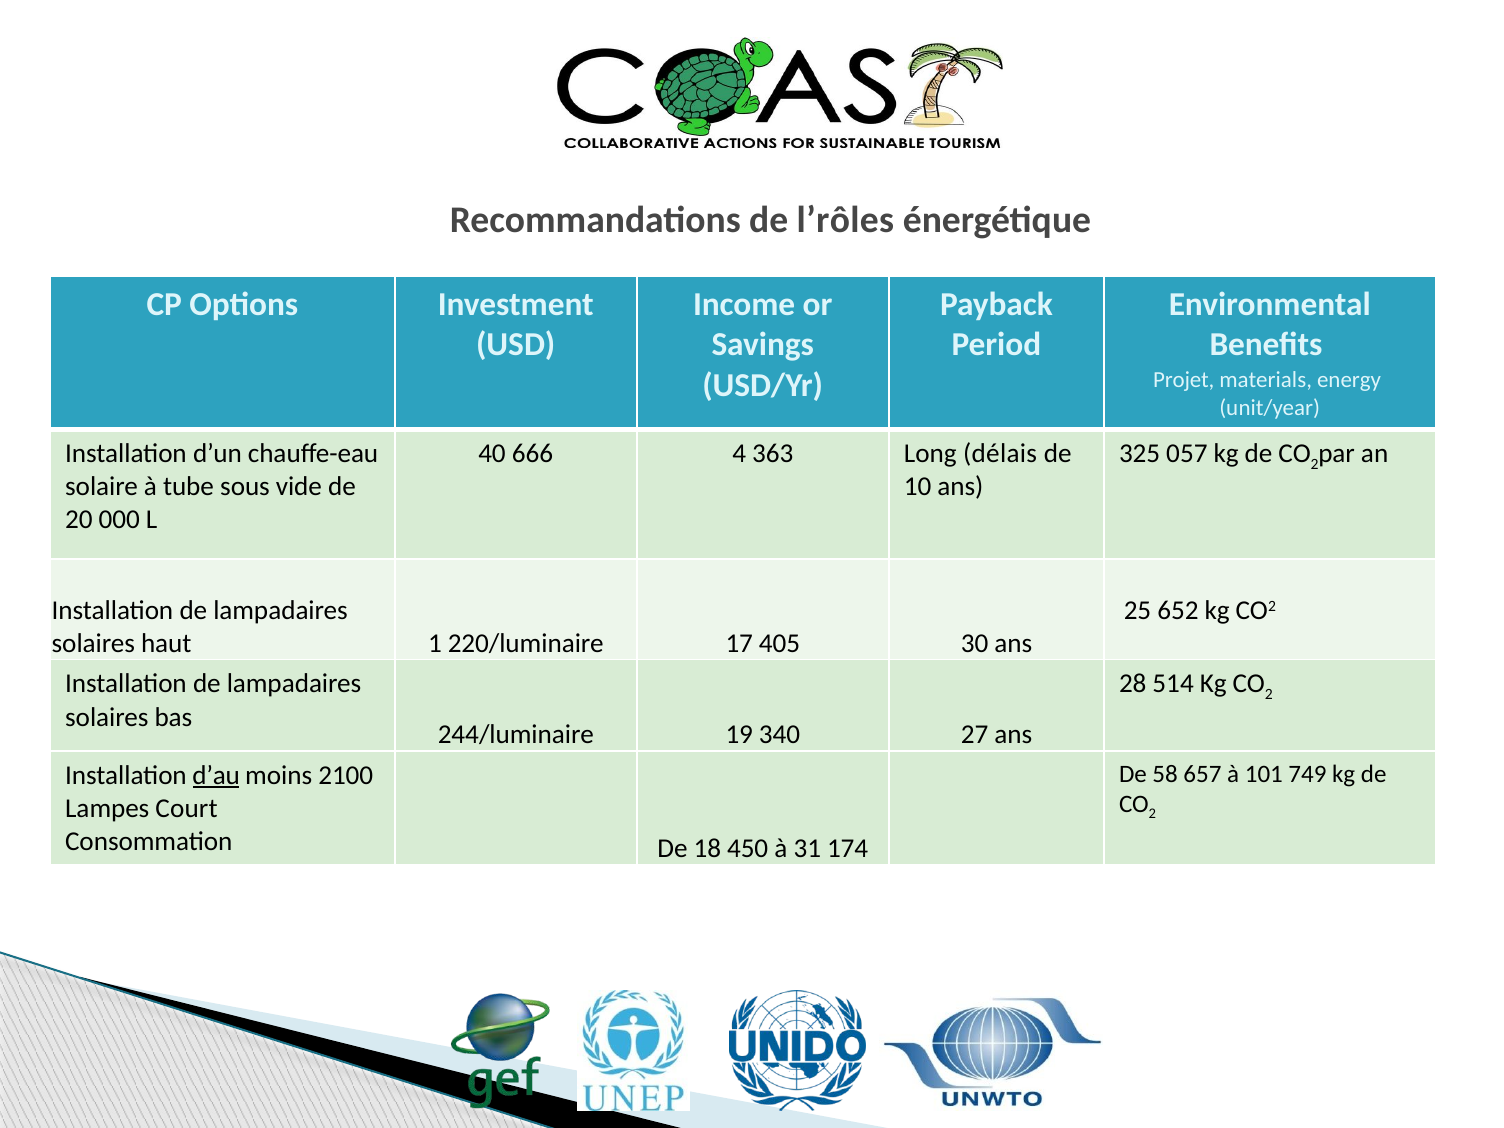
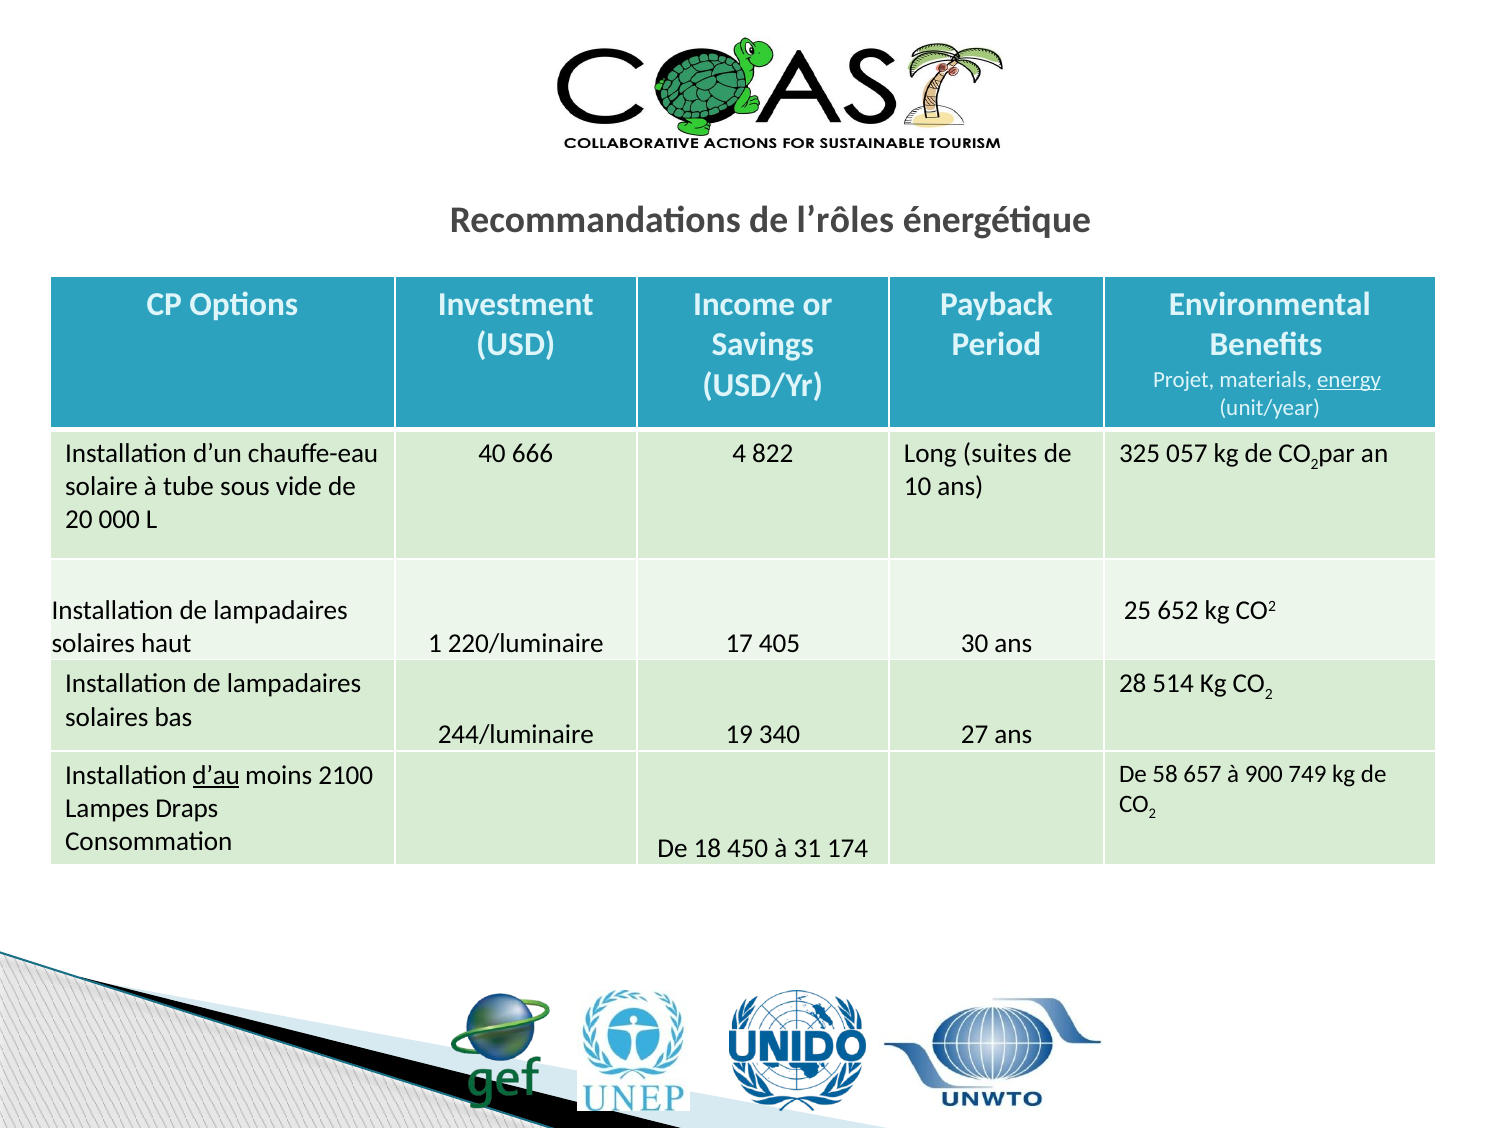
energy underline: none -> present
363: 363 -> 822
délais: délais -> suites
101: 101 -> 900
Court: Court -> Draps
